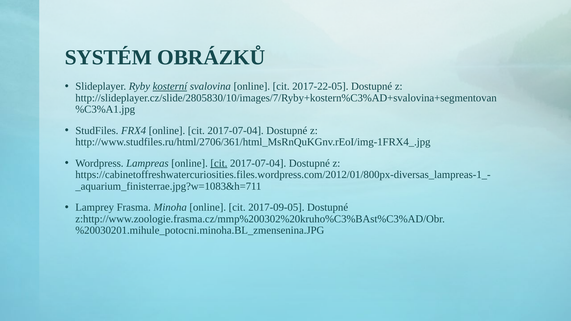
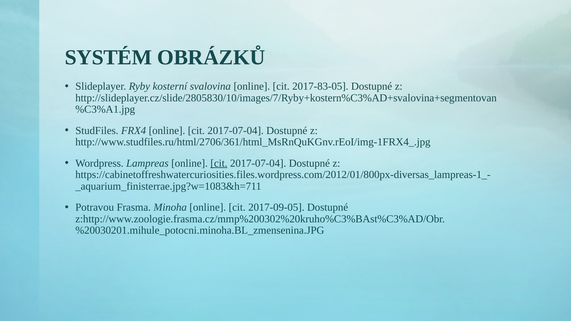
kosterní underline: present -> none
2017-22-05: 2017-22-05 -> 2017-83-05
Lamprey: Lamprey -> Potravou
